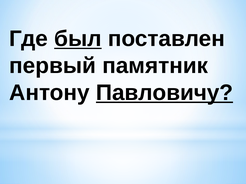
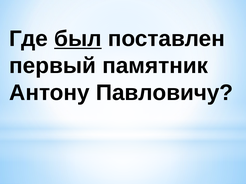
Павловичу underline: present -> none
